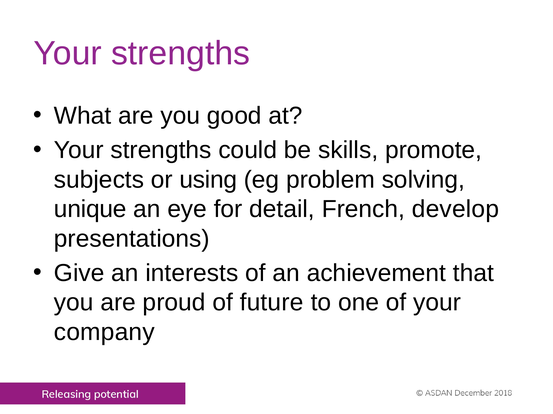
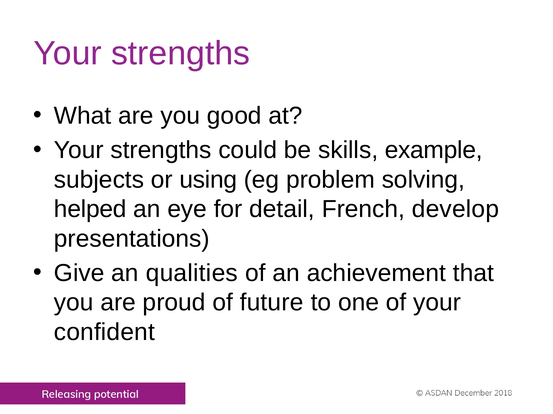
promote: promote -> example
unique: unique -> helped
interests: interests -> qualities
company: company -> confident
